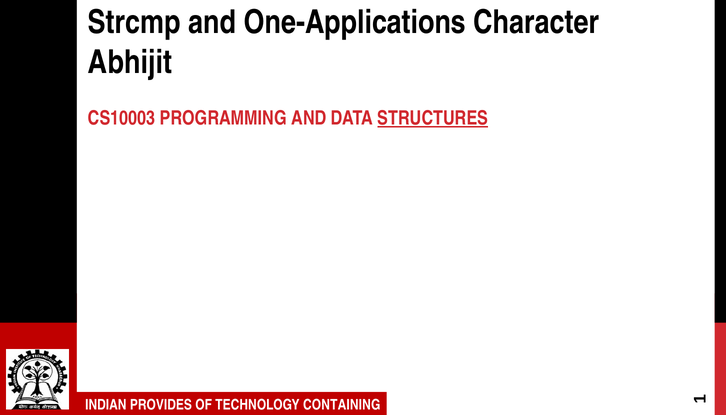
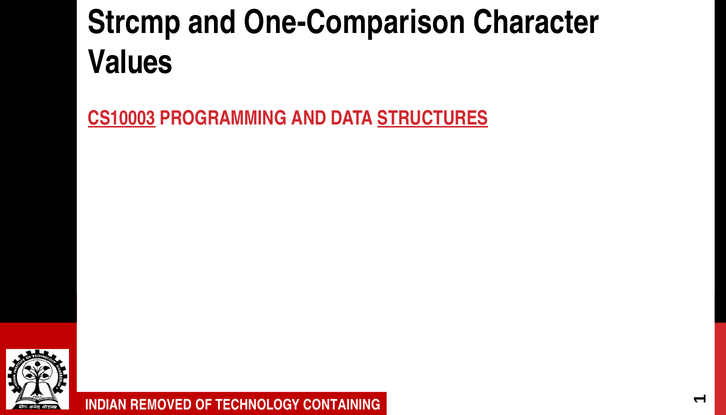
One-Applications: One-Applications -> One-Comparison
Abhijit: Abhijit -> Values
CS10003 underline: none -> present
PROVIDES: PROVIDES -> REMOVED
